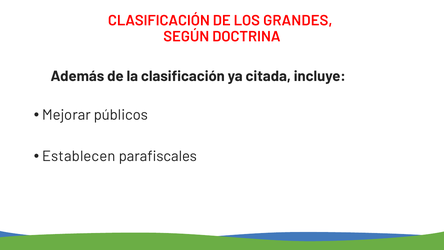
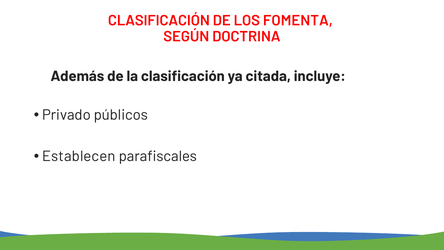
GRANDES: GRANDES -> FOMENTA
Mejorar: Mejorar -> Privado
